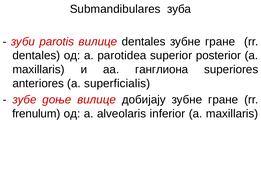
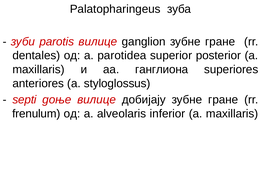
Submandibulares: Submandibulares -> Palatopharingeus
вилице dentales: dentales -> ganglion
superficialis: superficialis -> styloglossus
зубе: зубе -> septi
